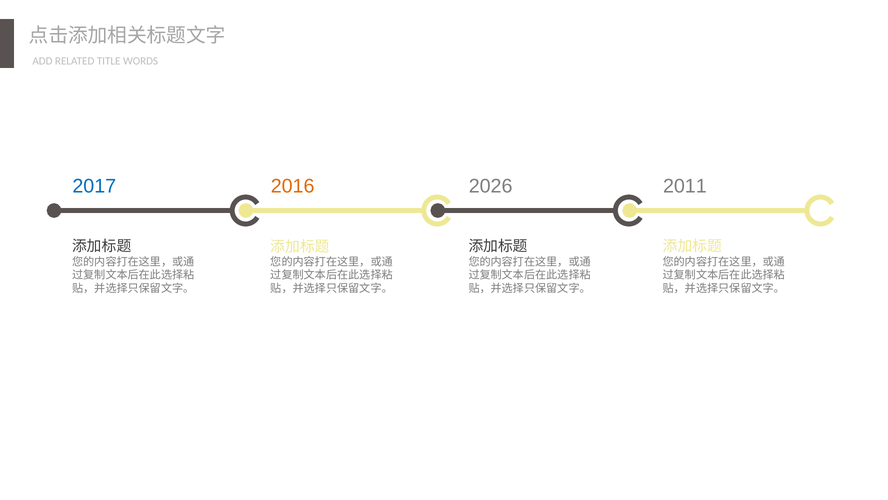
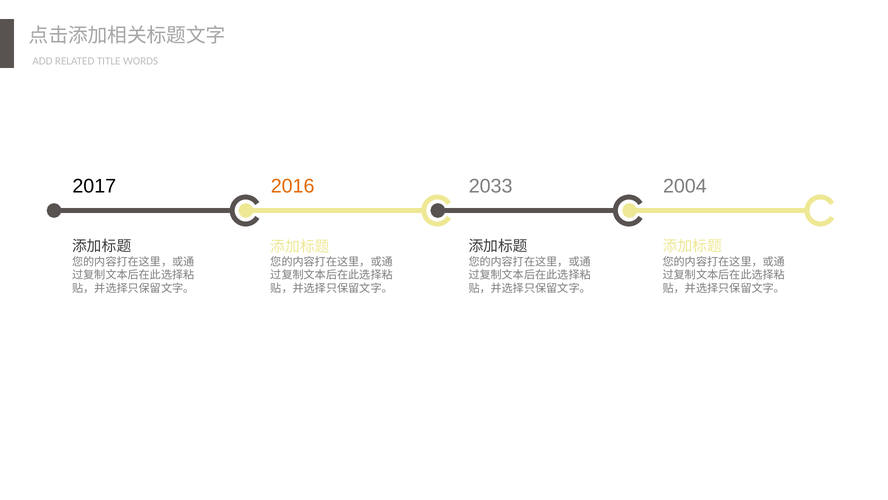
2017 colour: blue -> black
2026: 2026 -> 2033
2011: 2011 -> 2004
